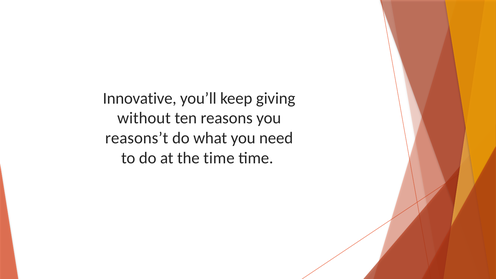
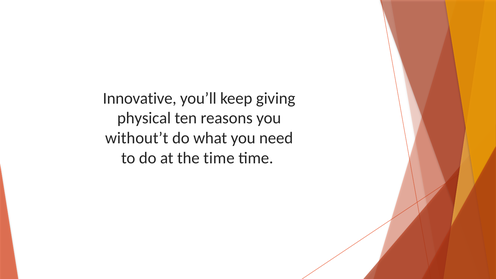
without: without -> physical
reasons’t: reasons’t -> without’t
